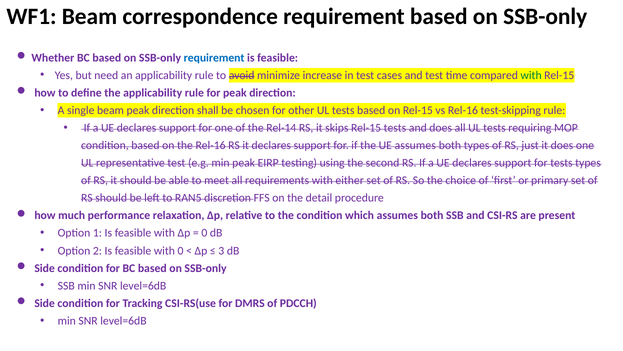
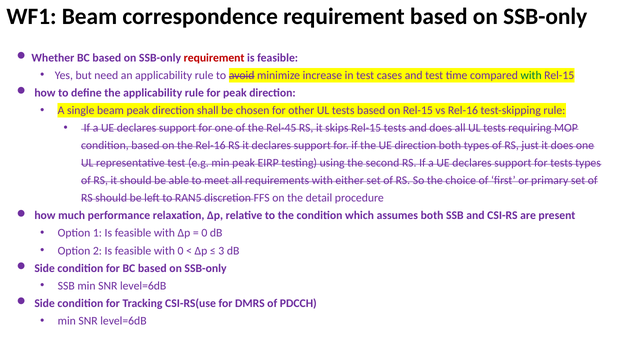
requirement at (214, 58) colour: blue -> red
Rel-14: Rel-14 -> Rel-45
UE assumes: assumes -> direction
